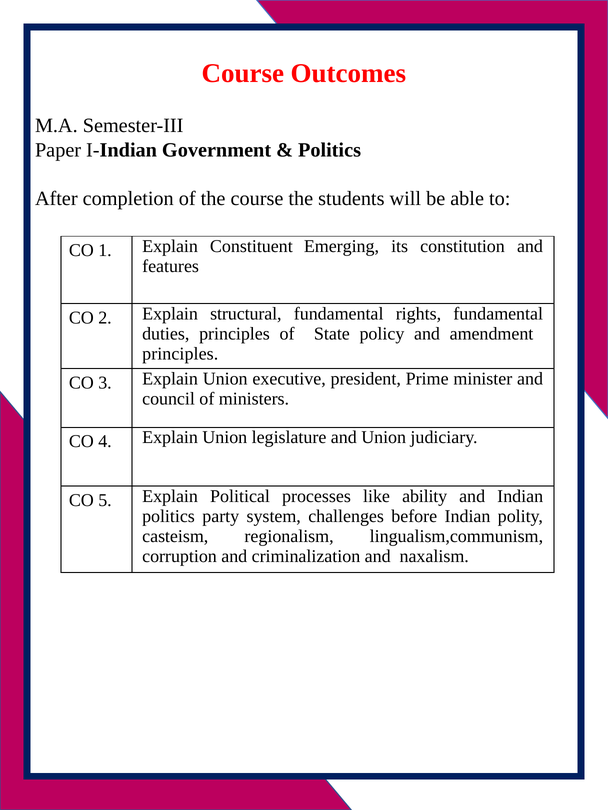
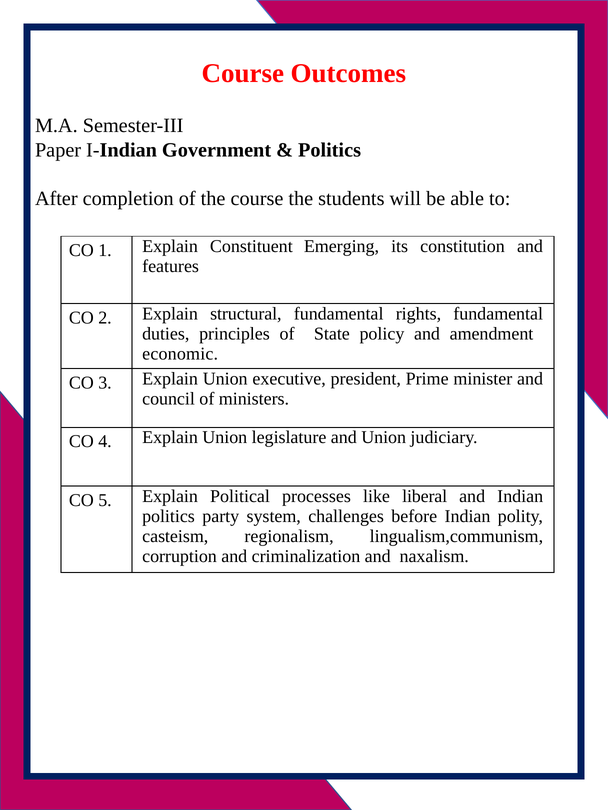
principles at (180, 354): principles -> economic
ability: ability -> liberal
